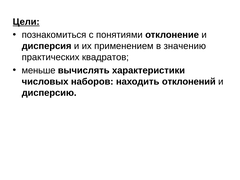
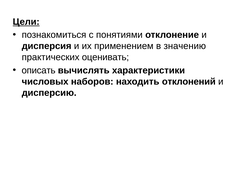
квадратов: квадратов -> оценивать
меньше: меньше -> описать
